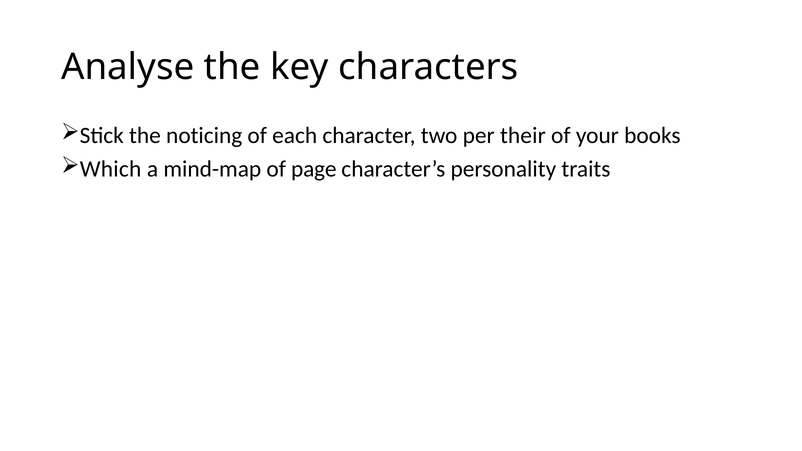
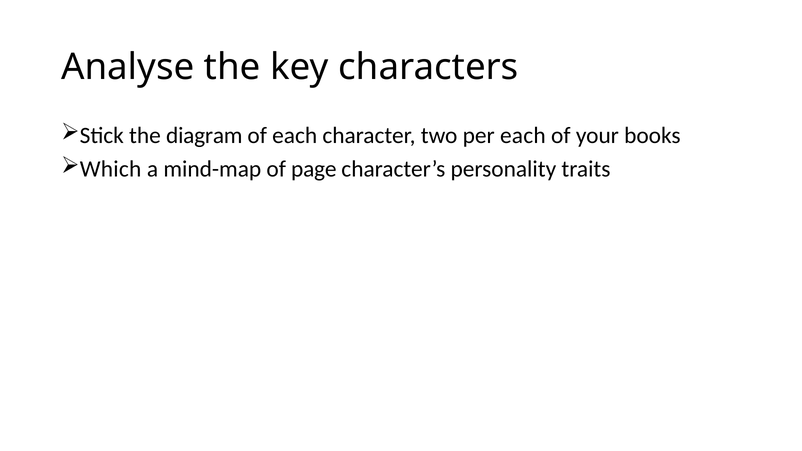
noticing: noticing -> diagram
per their: their -> each
